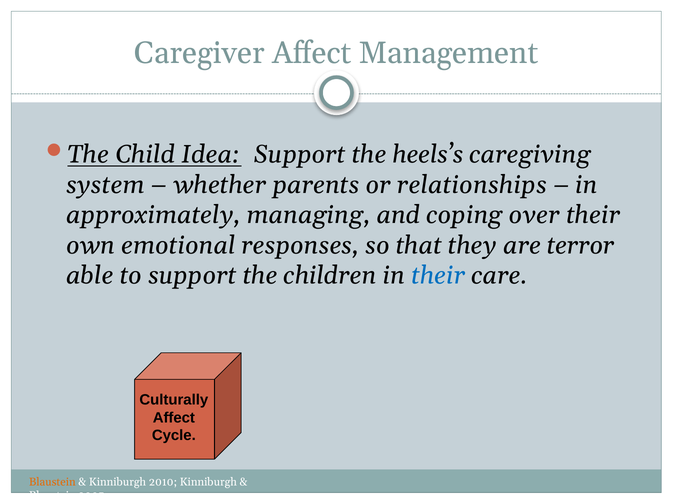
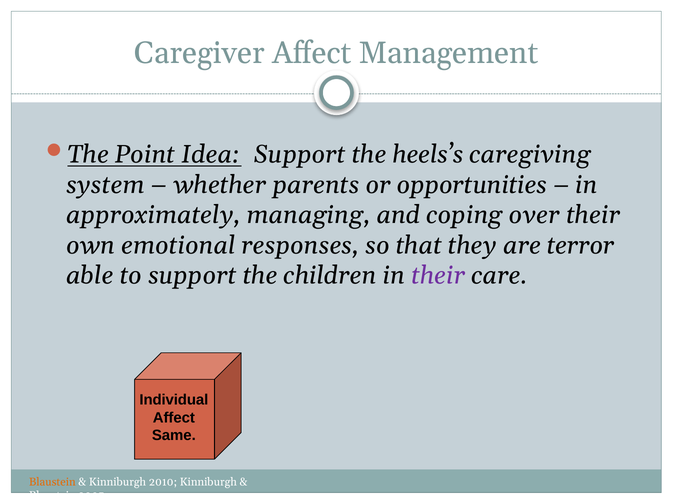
Child: Child -> Point
relationships: relationships -> opportunities
their at (438, 276) colour: blue -> purple
Culturally: Culturally -> Individual
Cycle: Cycle -> Same
